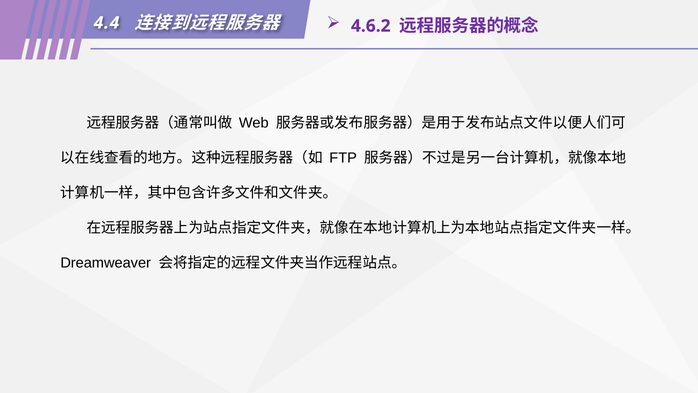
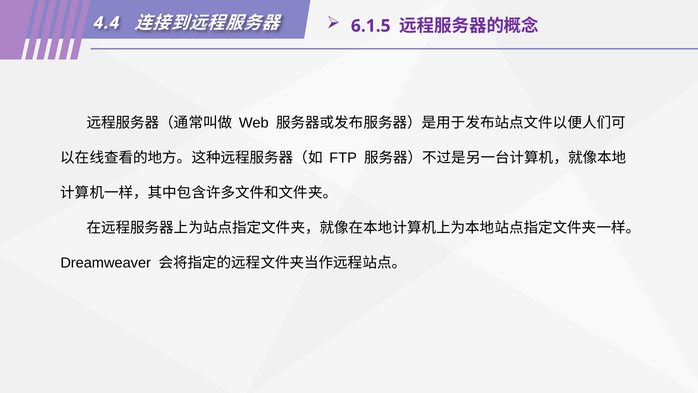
4.6.2: 4.6.2 -> 6.1.5
